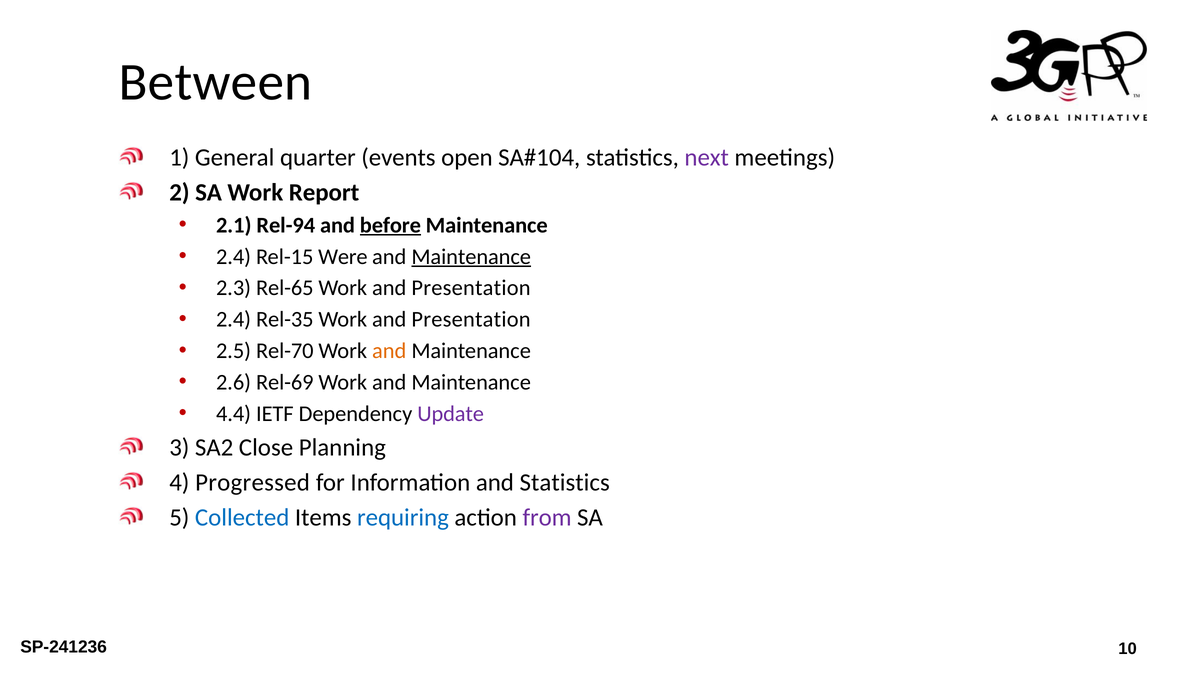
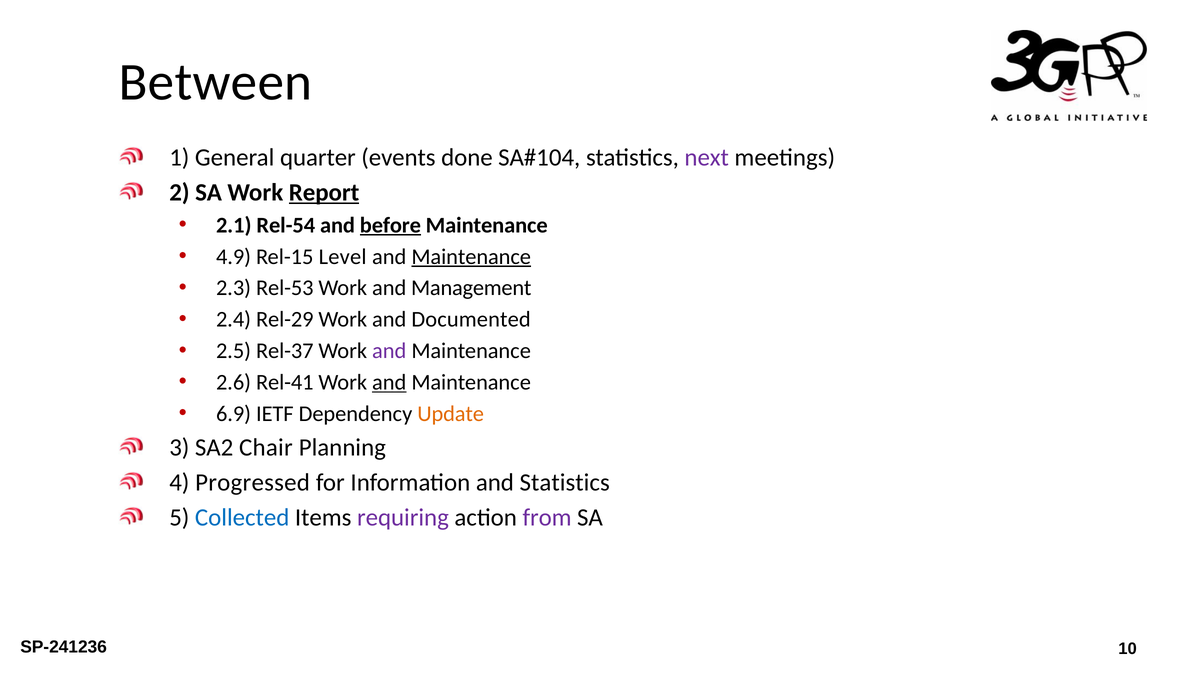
open: open -> done
Report underline: none -> present
Rel-94: Rel-94 -> Rel-54
2.4 at (234, 256): 2.4 -> 4.9
Were: Were -> Level
Rel-65: Rel-65 -> Rel-53
Presentation at (471, 288): Presentation -> Management
Rel-35: Rel-35 -> Rel-29
Presentation at (471, 319): Presentation -> Documented
Rel-70: Rel-70 -> Rel-37
and at (389, 351) colour: orange -> purple
Rel-69: Rel-69 -> Rel-41
and at (389, 382) underline: none -> present
4.4: 4.4 -> 6.9
Update colour: purple -> orange
Close: Close -> Chair
requiring colour: blue -> purple
